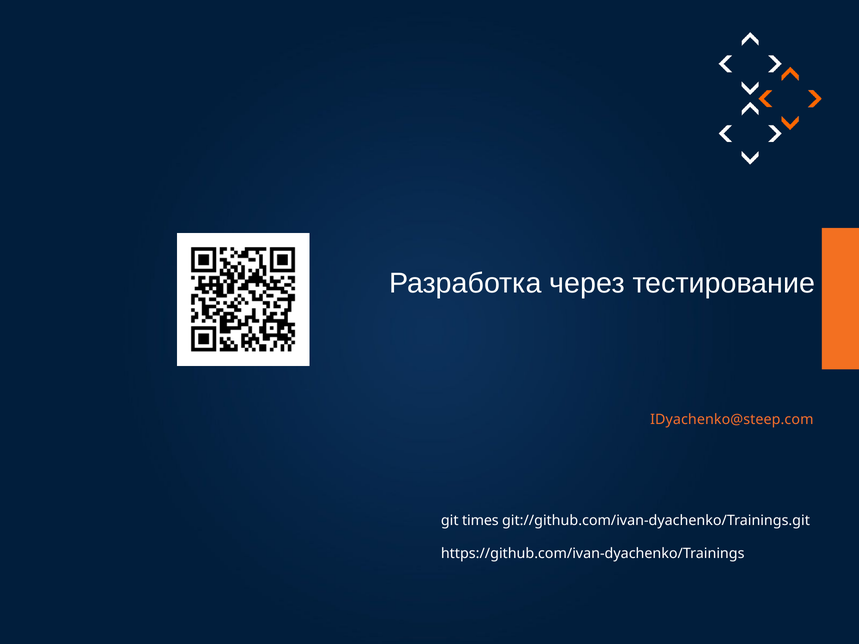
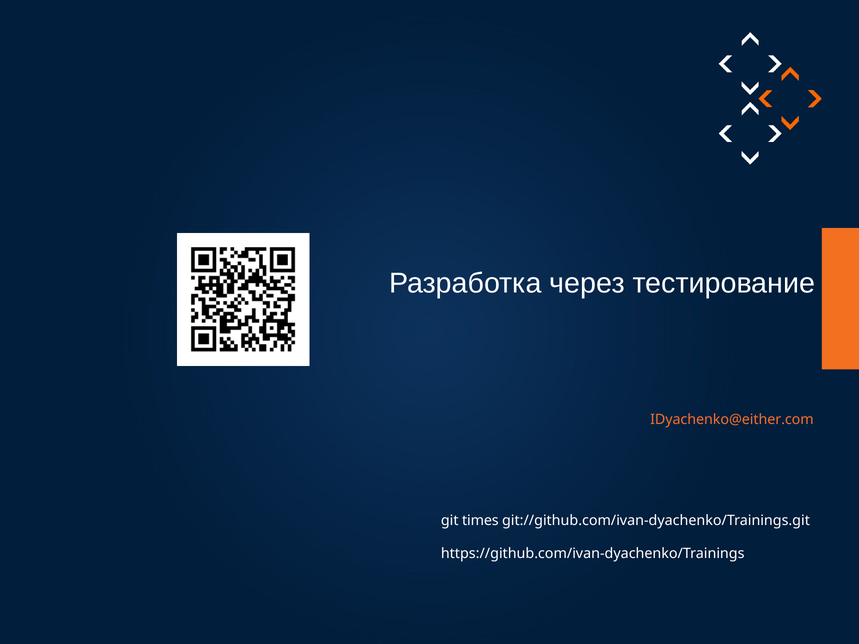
IDyachenko@steep.com: IDyachenko@steep.com -> IDyachenko@either.com
